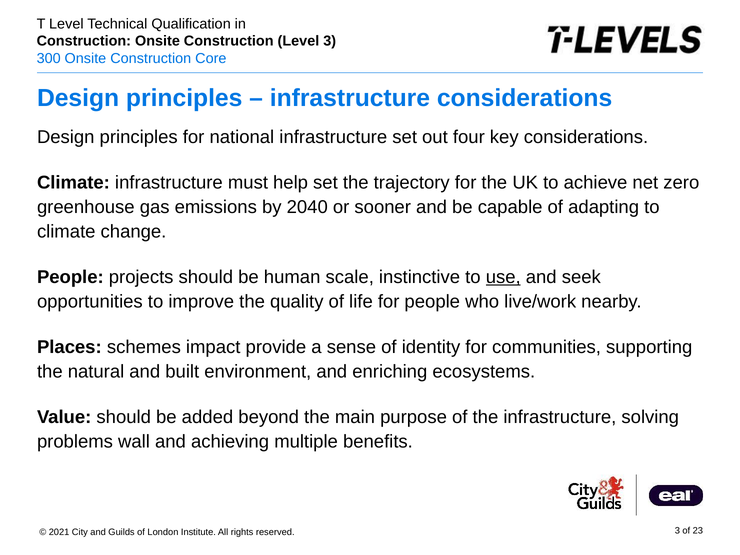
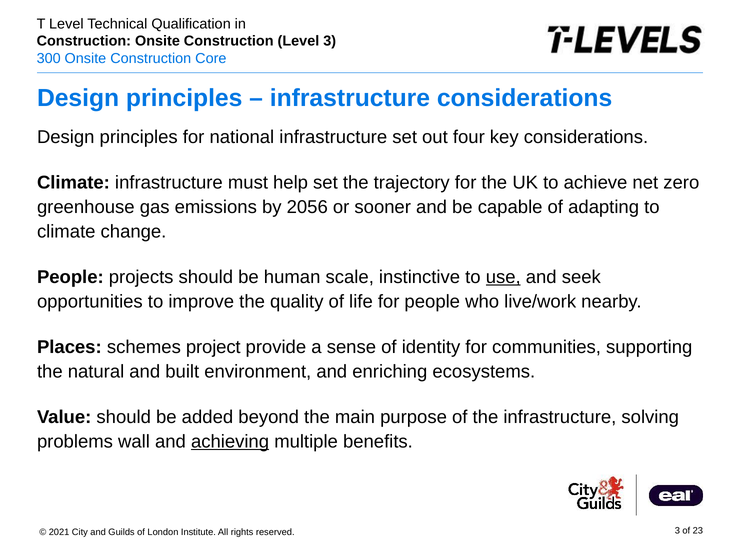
2040: 2040 -> 2056
impact: impact -> project
achieving underline: none -> present
